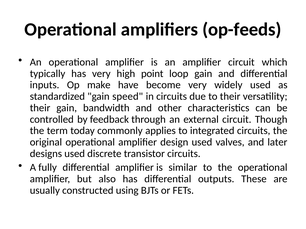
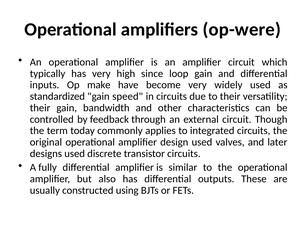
op-feeds: op-feeds -> op-were
point: point -> since
